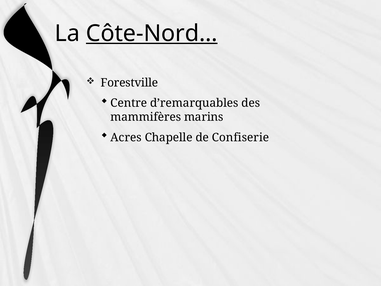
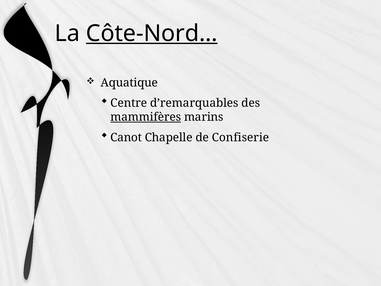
Forestville: Forestville -> Aquatique
mammifères underline: none -> present
Acres: Acres -> Canot
